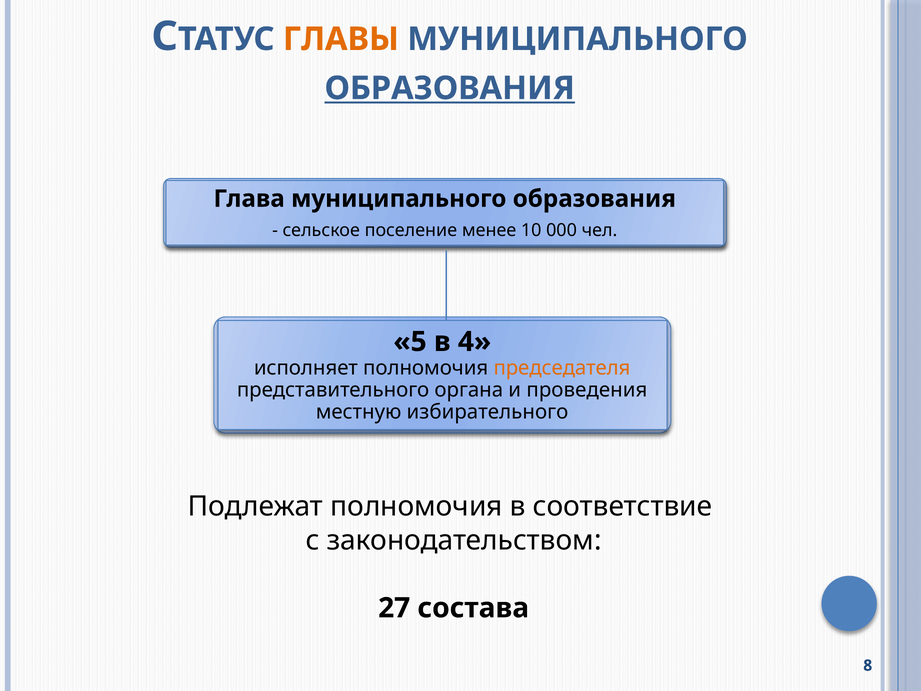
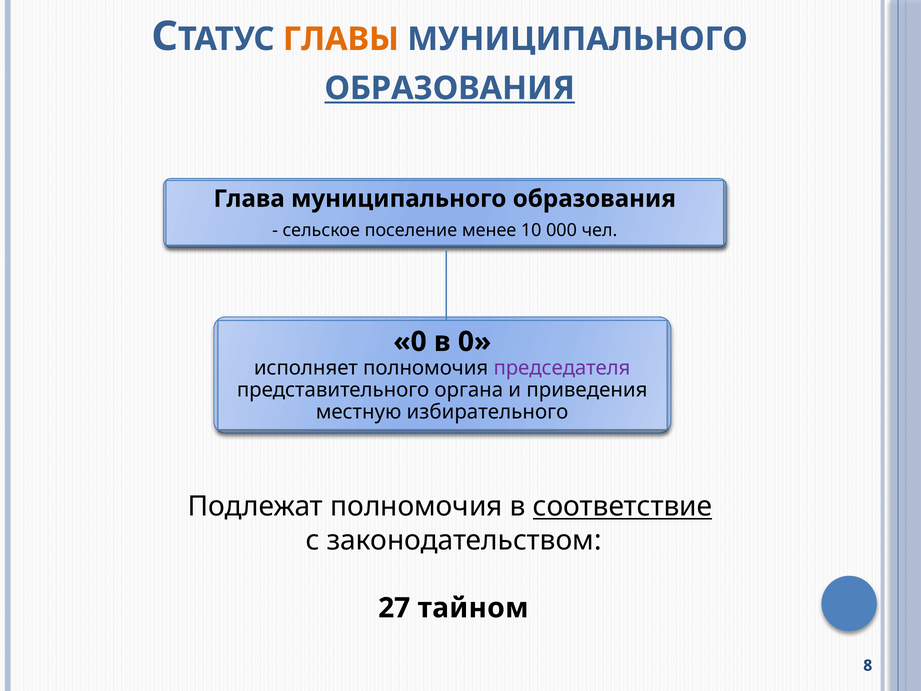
5 at (410, 342): 5 -> 0
в 4: 4 -> 0
председателя colour: orange -> purple
проведения: проведения -> приведения
соответствие underline: none -> present
состава: состава -> тайном
